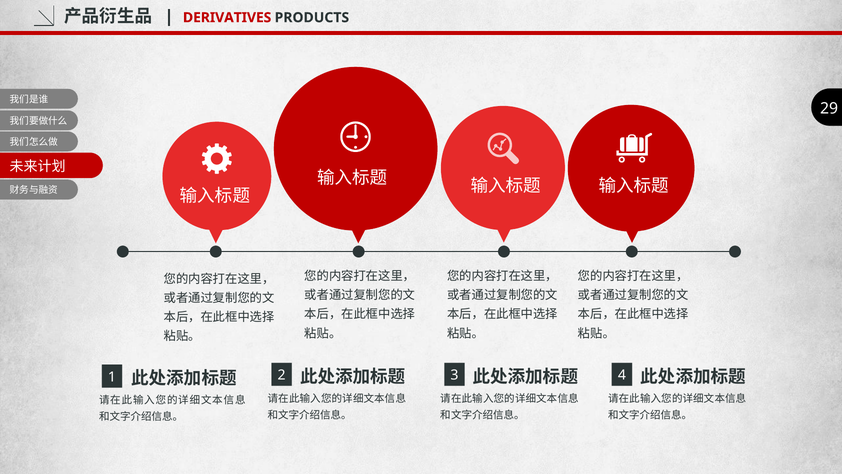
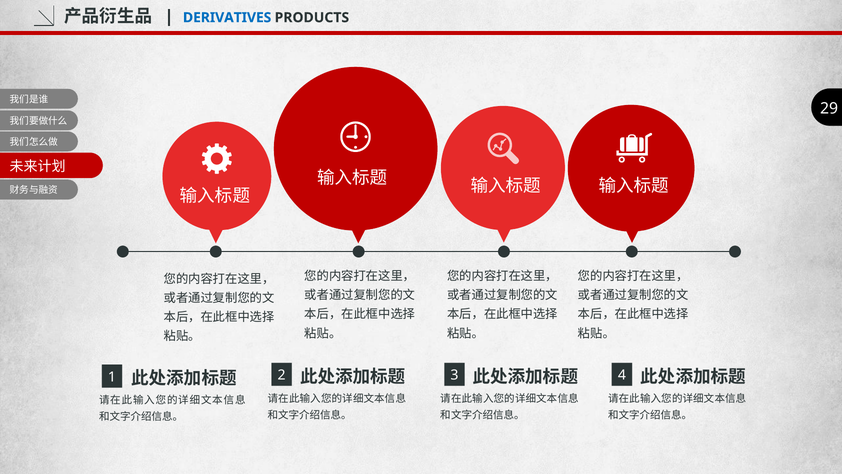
DERIVATIVES colour: red -> blue
